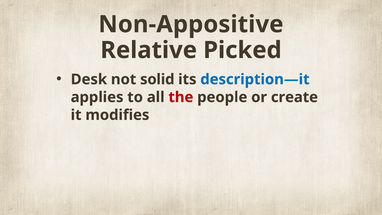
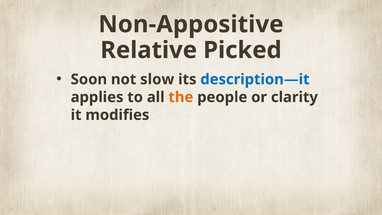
Desk: Desk -> Soon
solid: solid -> slow
the colour: red -> orange
create: create -> clarity
